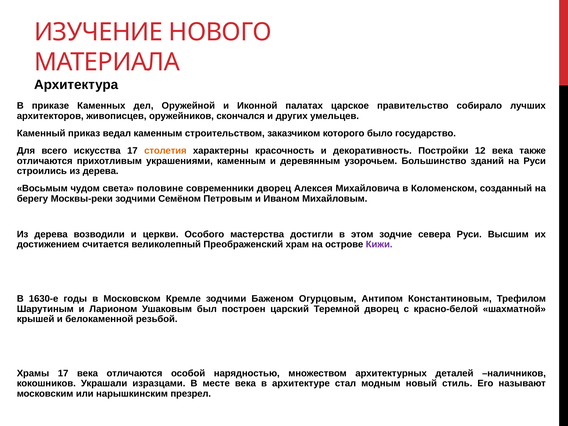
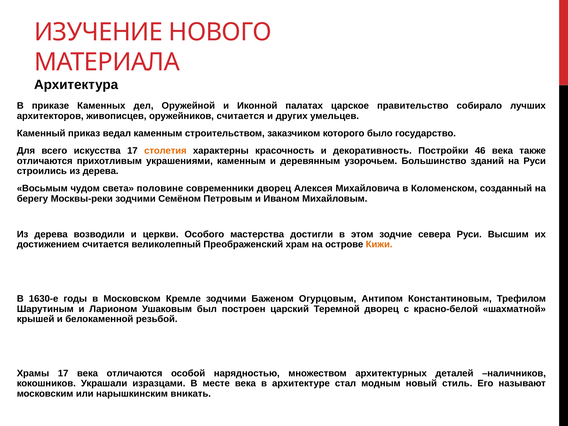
оружейников скончался: скончался -> считается
12: 12 -> 46
Кижи colour: purple -> orange
презрел: презрел -> вникать
